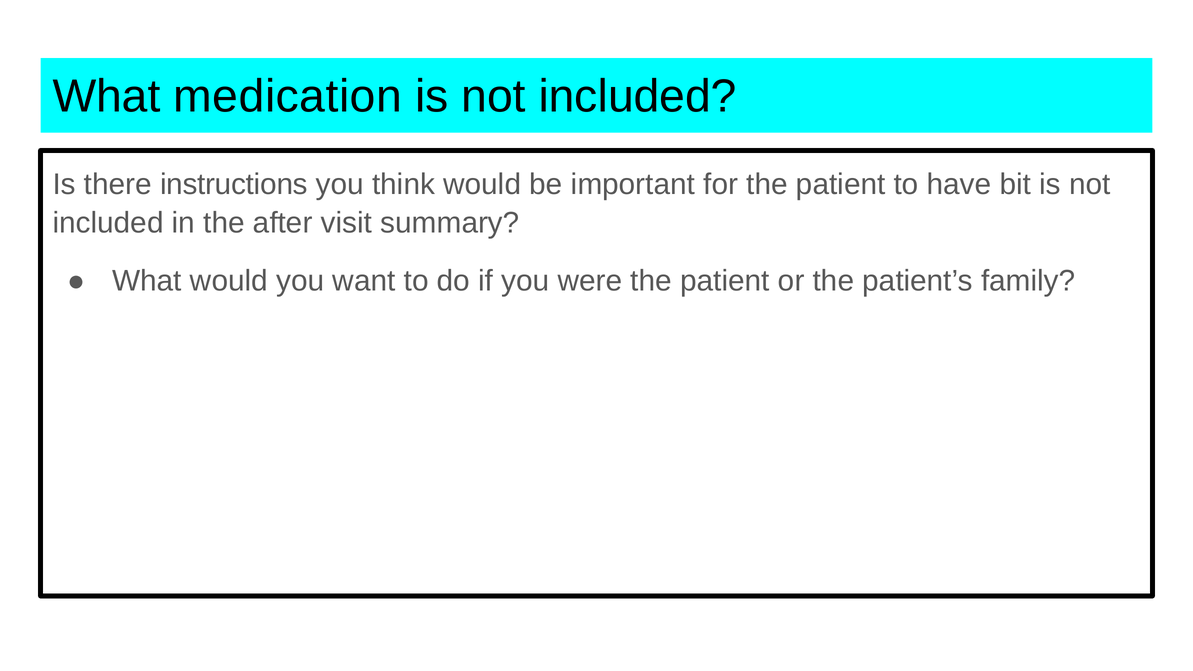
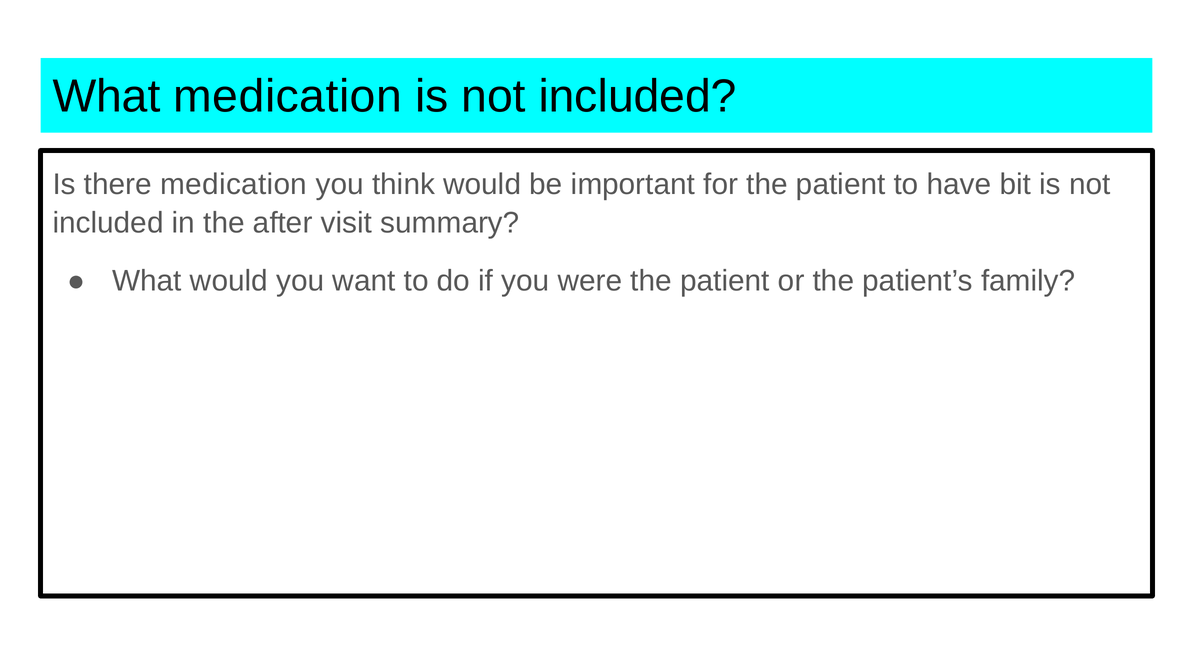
there instructions: instructions -> medication
